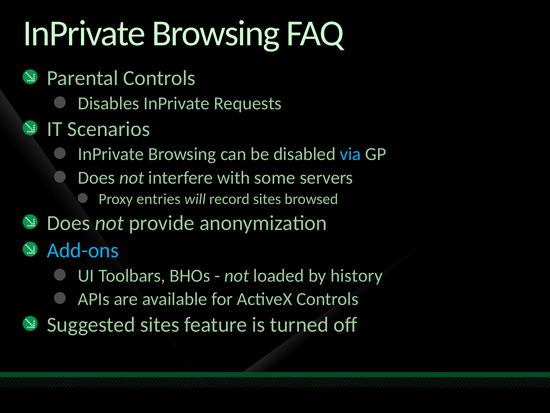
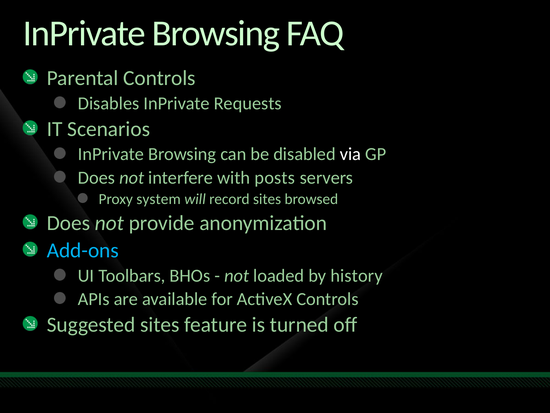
via colour: light blue -> white
some: some -> posts
entries: entries -> system
